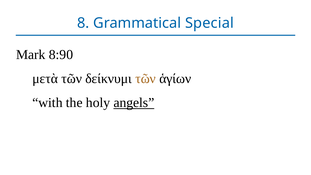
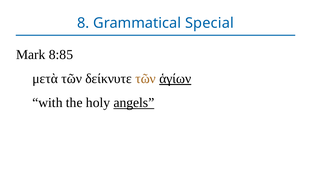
8:90: 8:90 -> 8:85
δείκνυμι: δείκνυμι -> δείκνυτε
ἁγίων underline: none -> present
